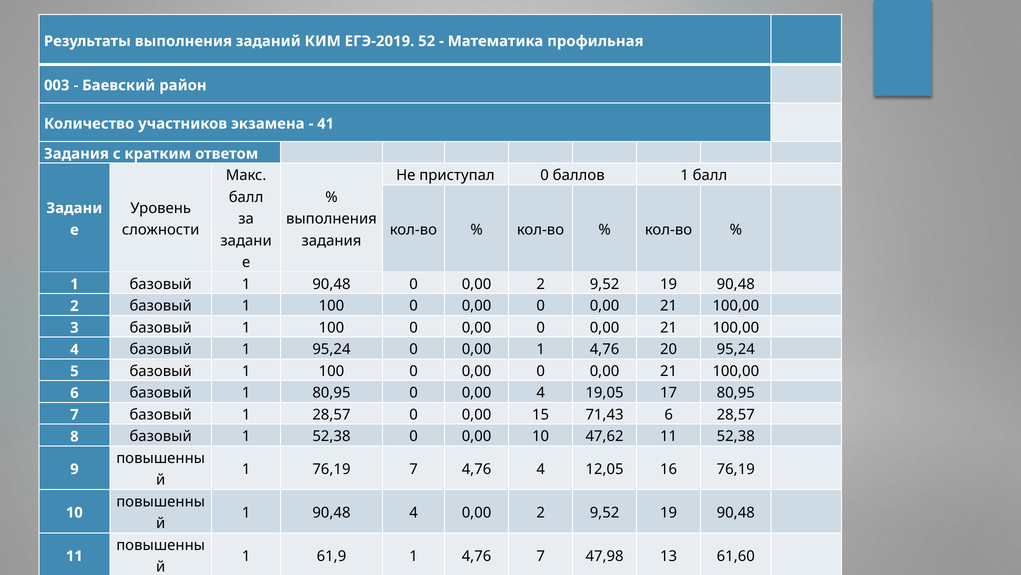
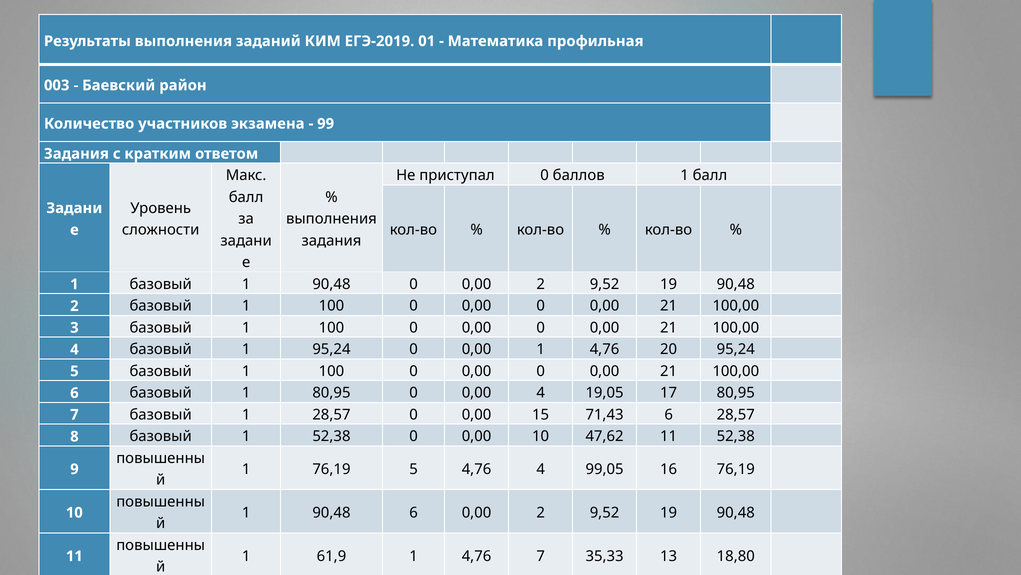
52: 52 -> 01
41: 41 -> 99
76,19 7: 7 -> 5
12,05: 12,05 -> 99,05
90,48 4: 4 -> 6
47,98: 47,98 -> 35,33
61,60: 61,60 -> 18,80
